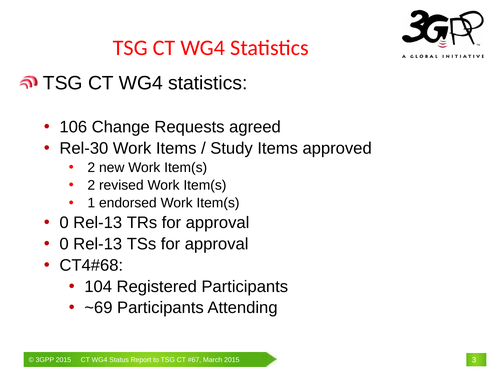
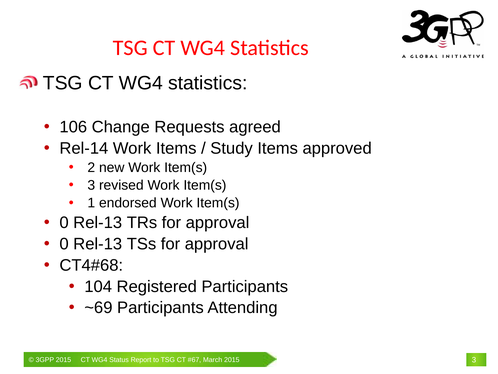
Rel-30: Rel-30 -> Rel-14
2 at (91, 185): 2 -> 3
